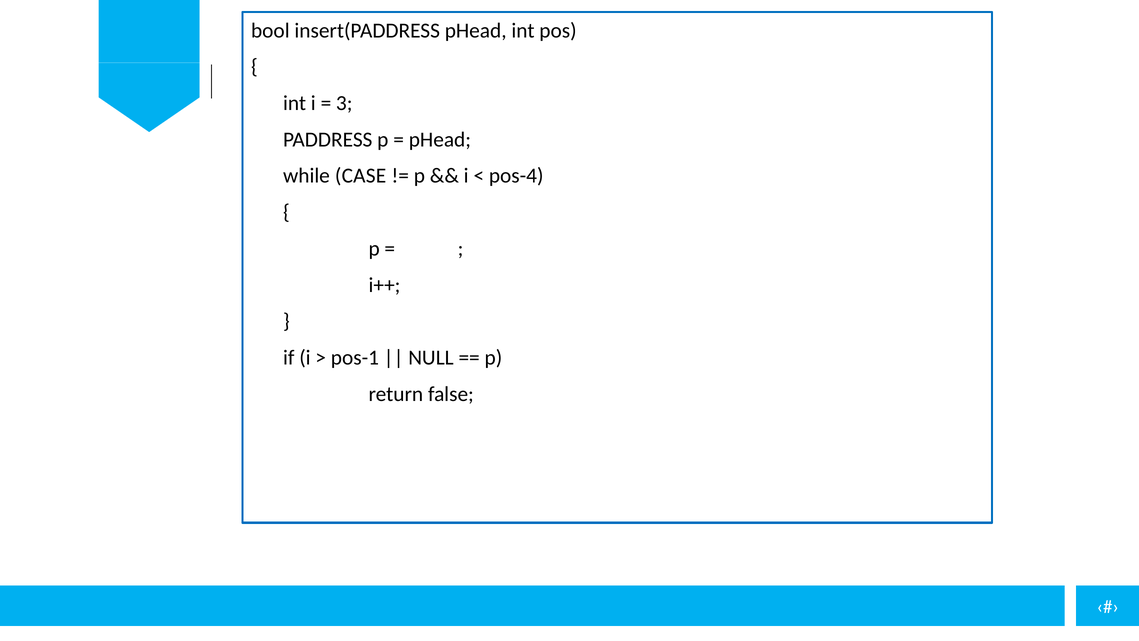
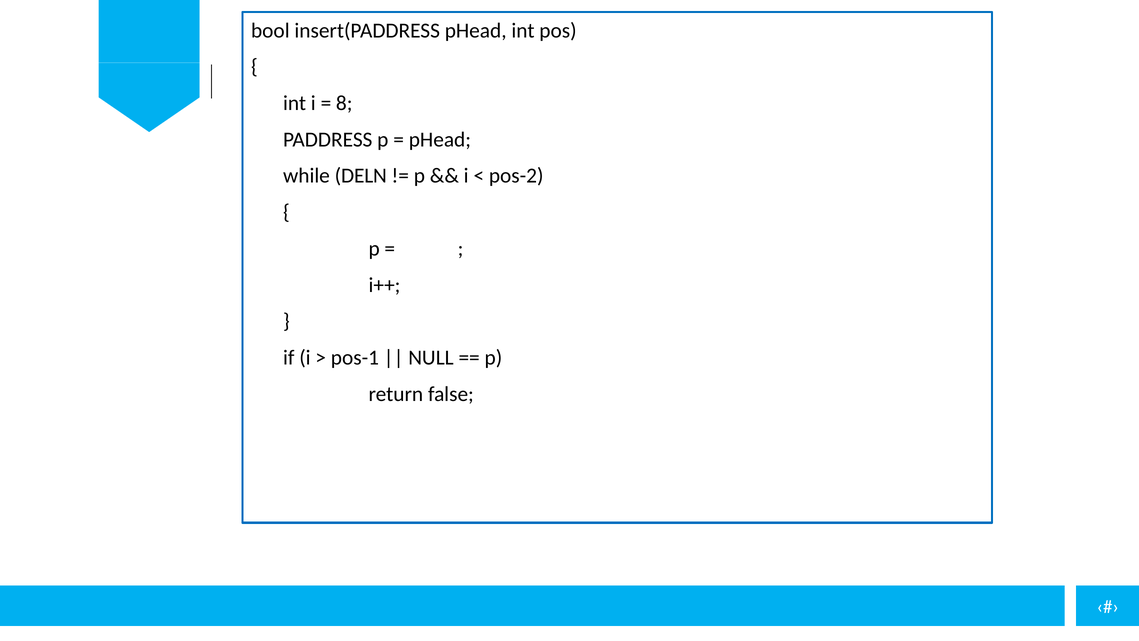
3: 3 -> 8
CASE: CASE -> DELN
pos-4: pos-4 -> pos-2
